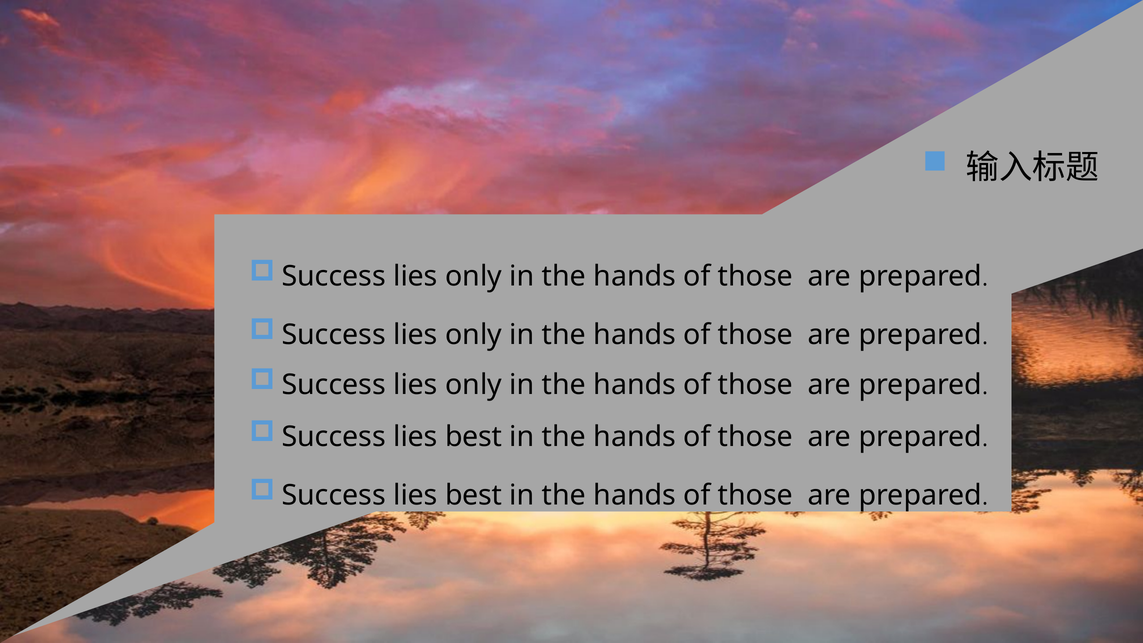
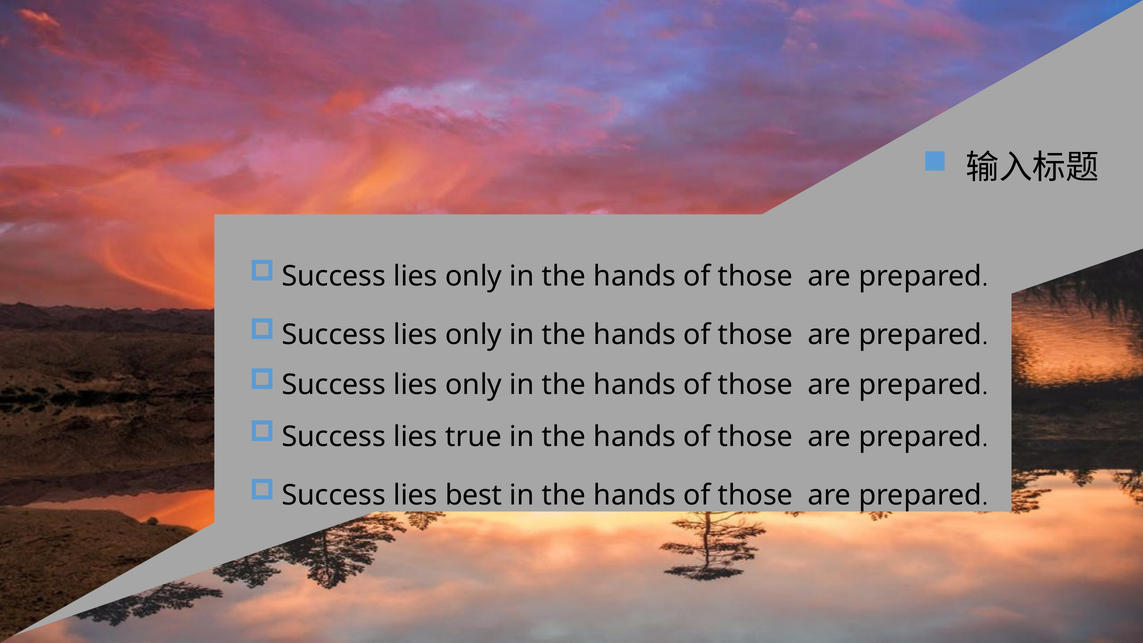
best at (474, 437): best -> true
